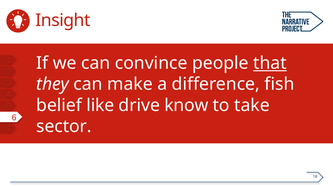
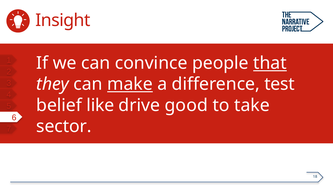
make underline: none -> present
fish: fish -> test
know: know -> good
